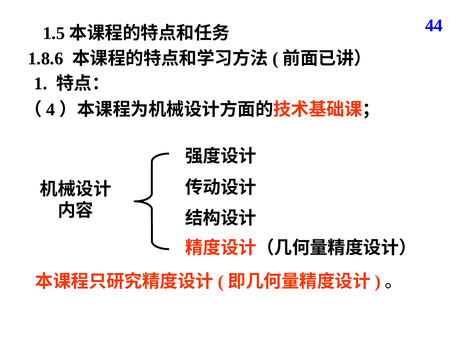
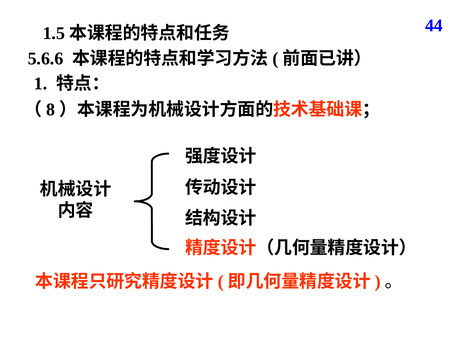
1.8.6: 1.8.6 -> 5.6.6
4: 4 -> 8
